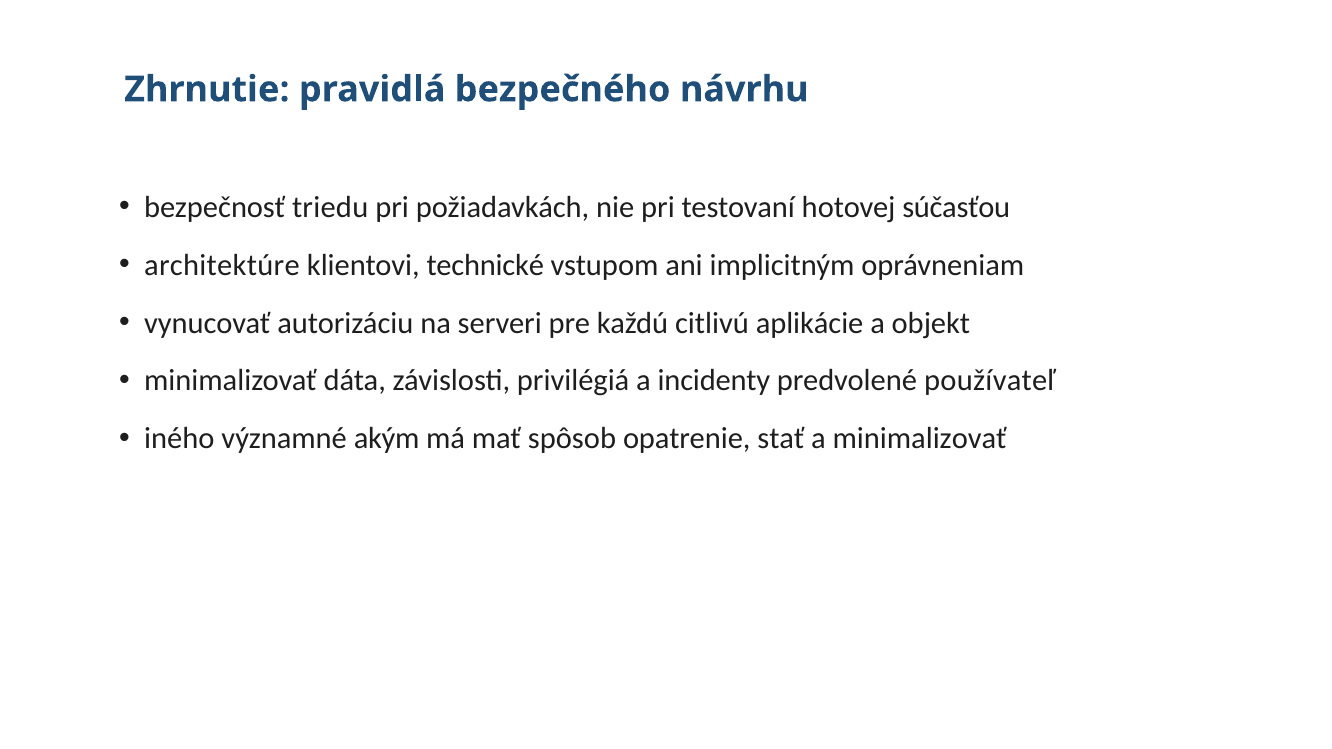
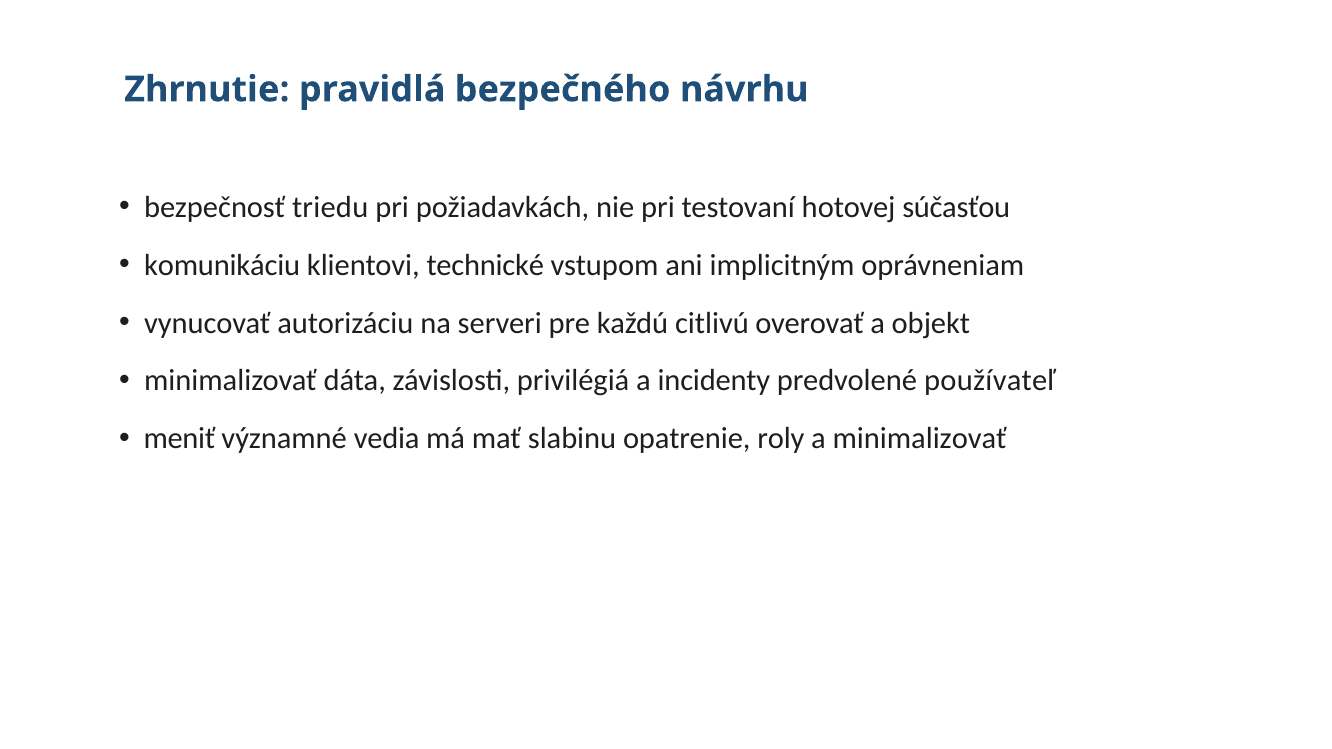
architektúre: architektúre -> komunikáciu
aplikácie: aplikácie -> overovať
iného: iného -> meniť
akým: akým -> vedia
spôsob: spôsob -> slabinu
stať: stať -> roly
